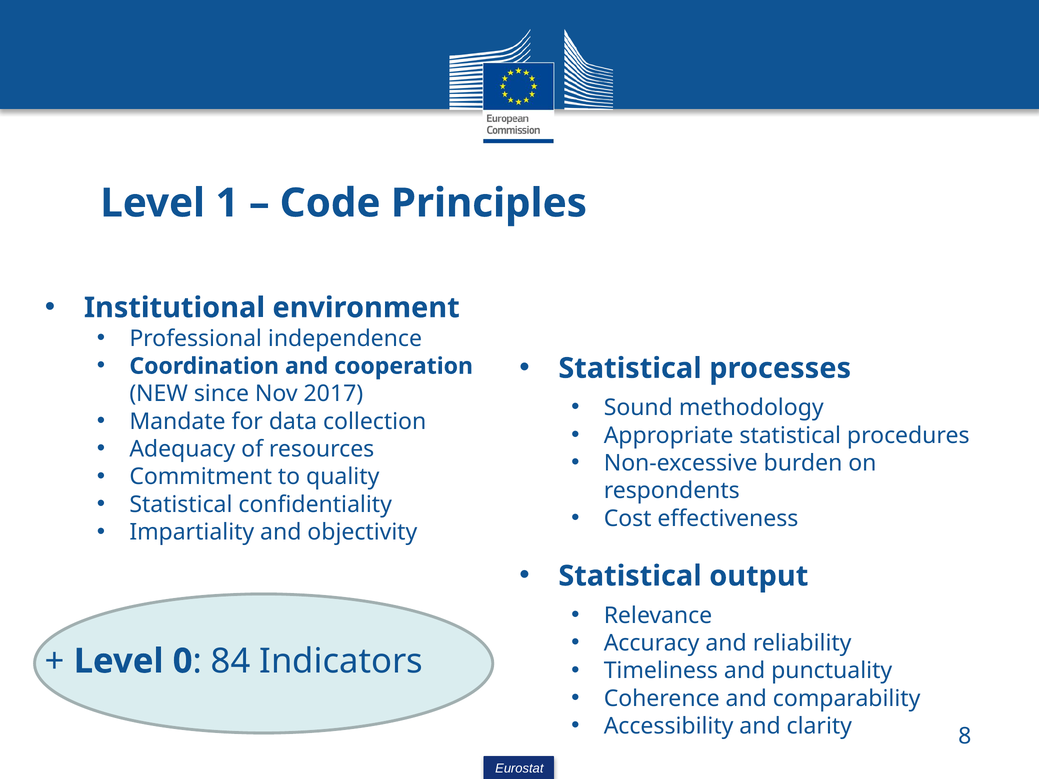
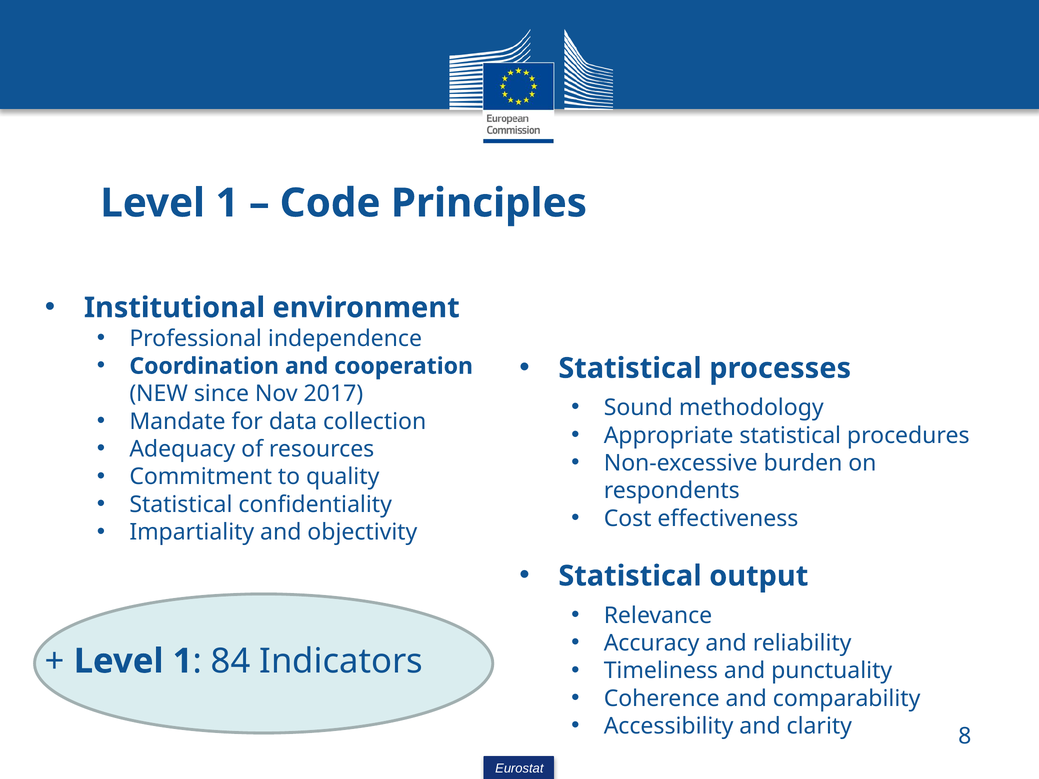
0 at (183, 661): 0 -> 1
